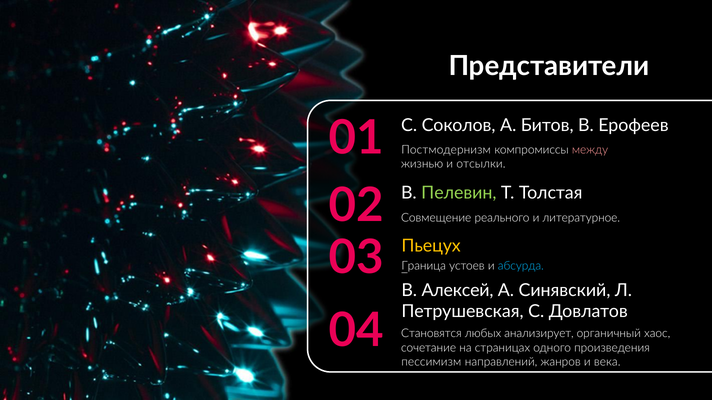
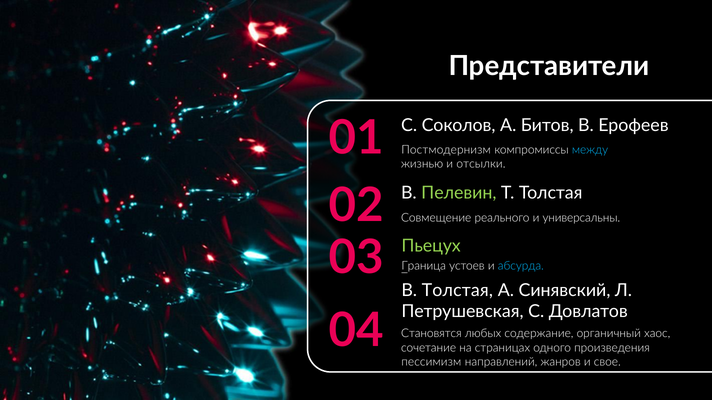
между colour: pink -> light blue
литературное: литературное -> универсальны
Пьецух colour: yellow -> light green
В Алексей: Алексей -> Толстая
анализирует: анализирует -> содержание
века: века -> свое
